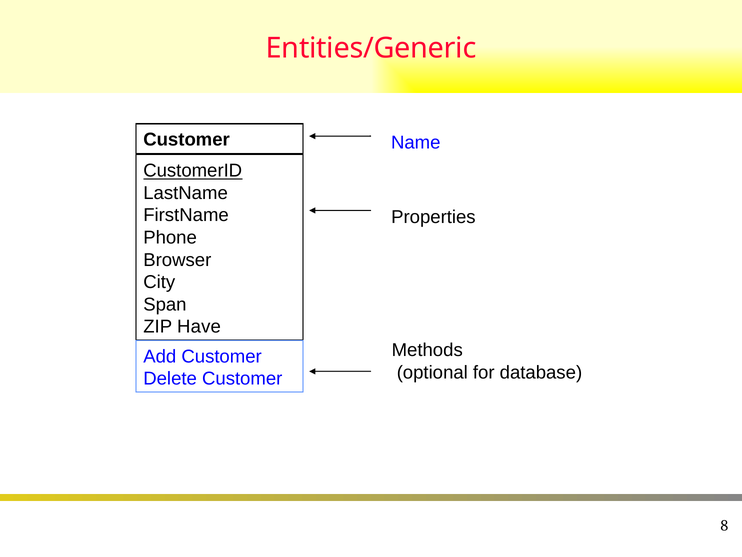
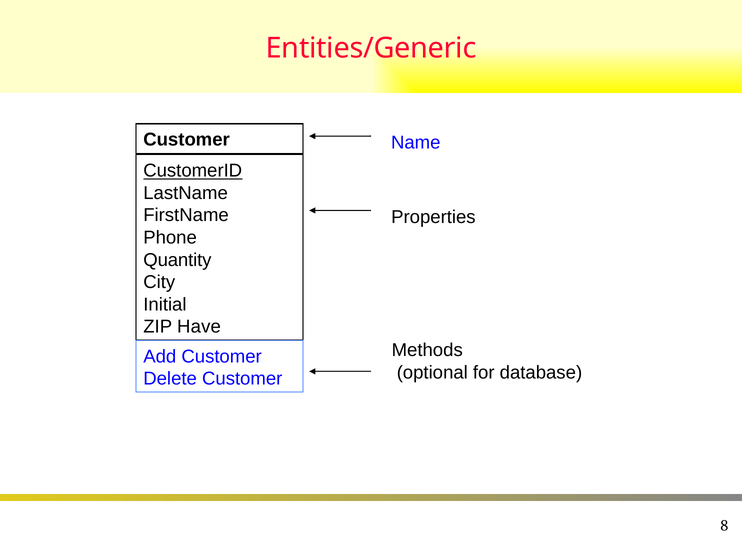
Browser: Browser -> Quantity
Span: Span -> Initial
